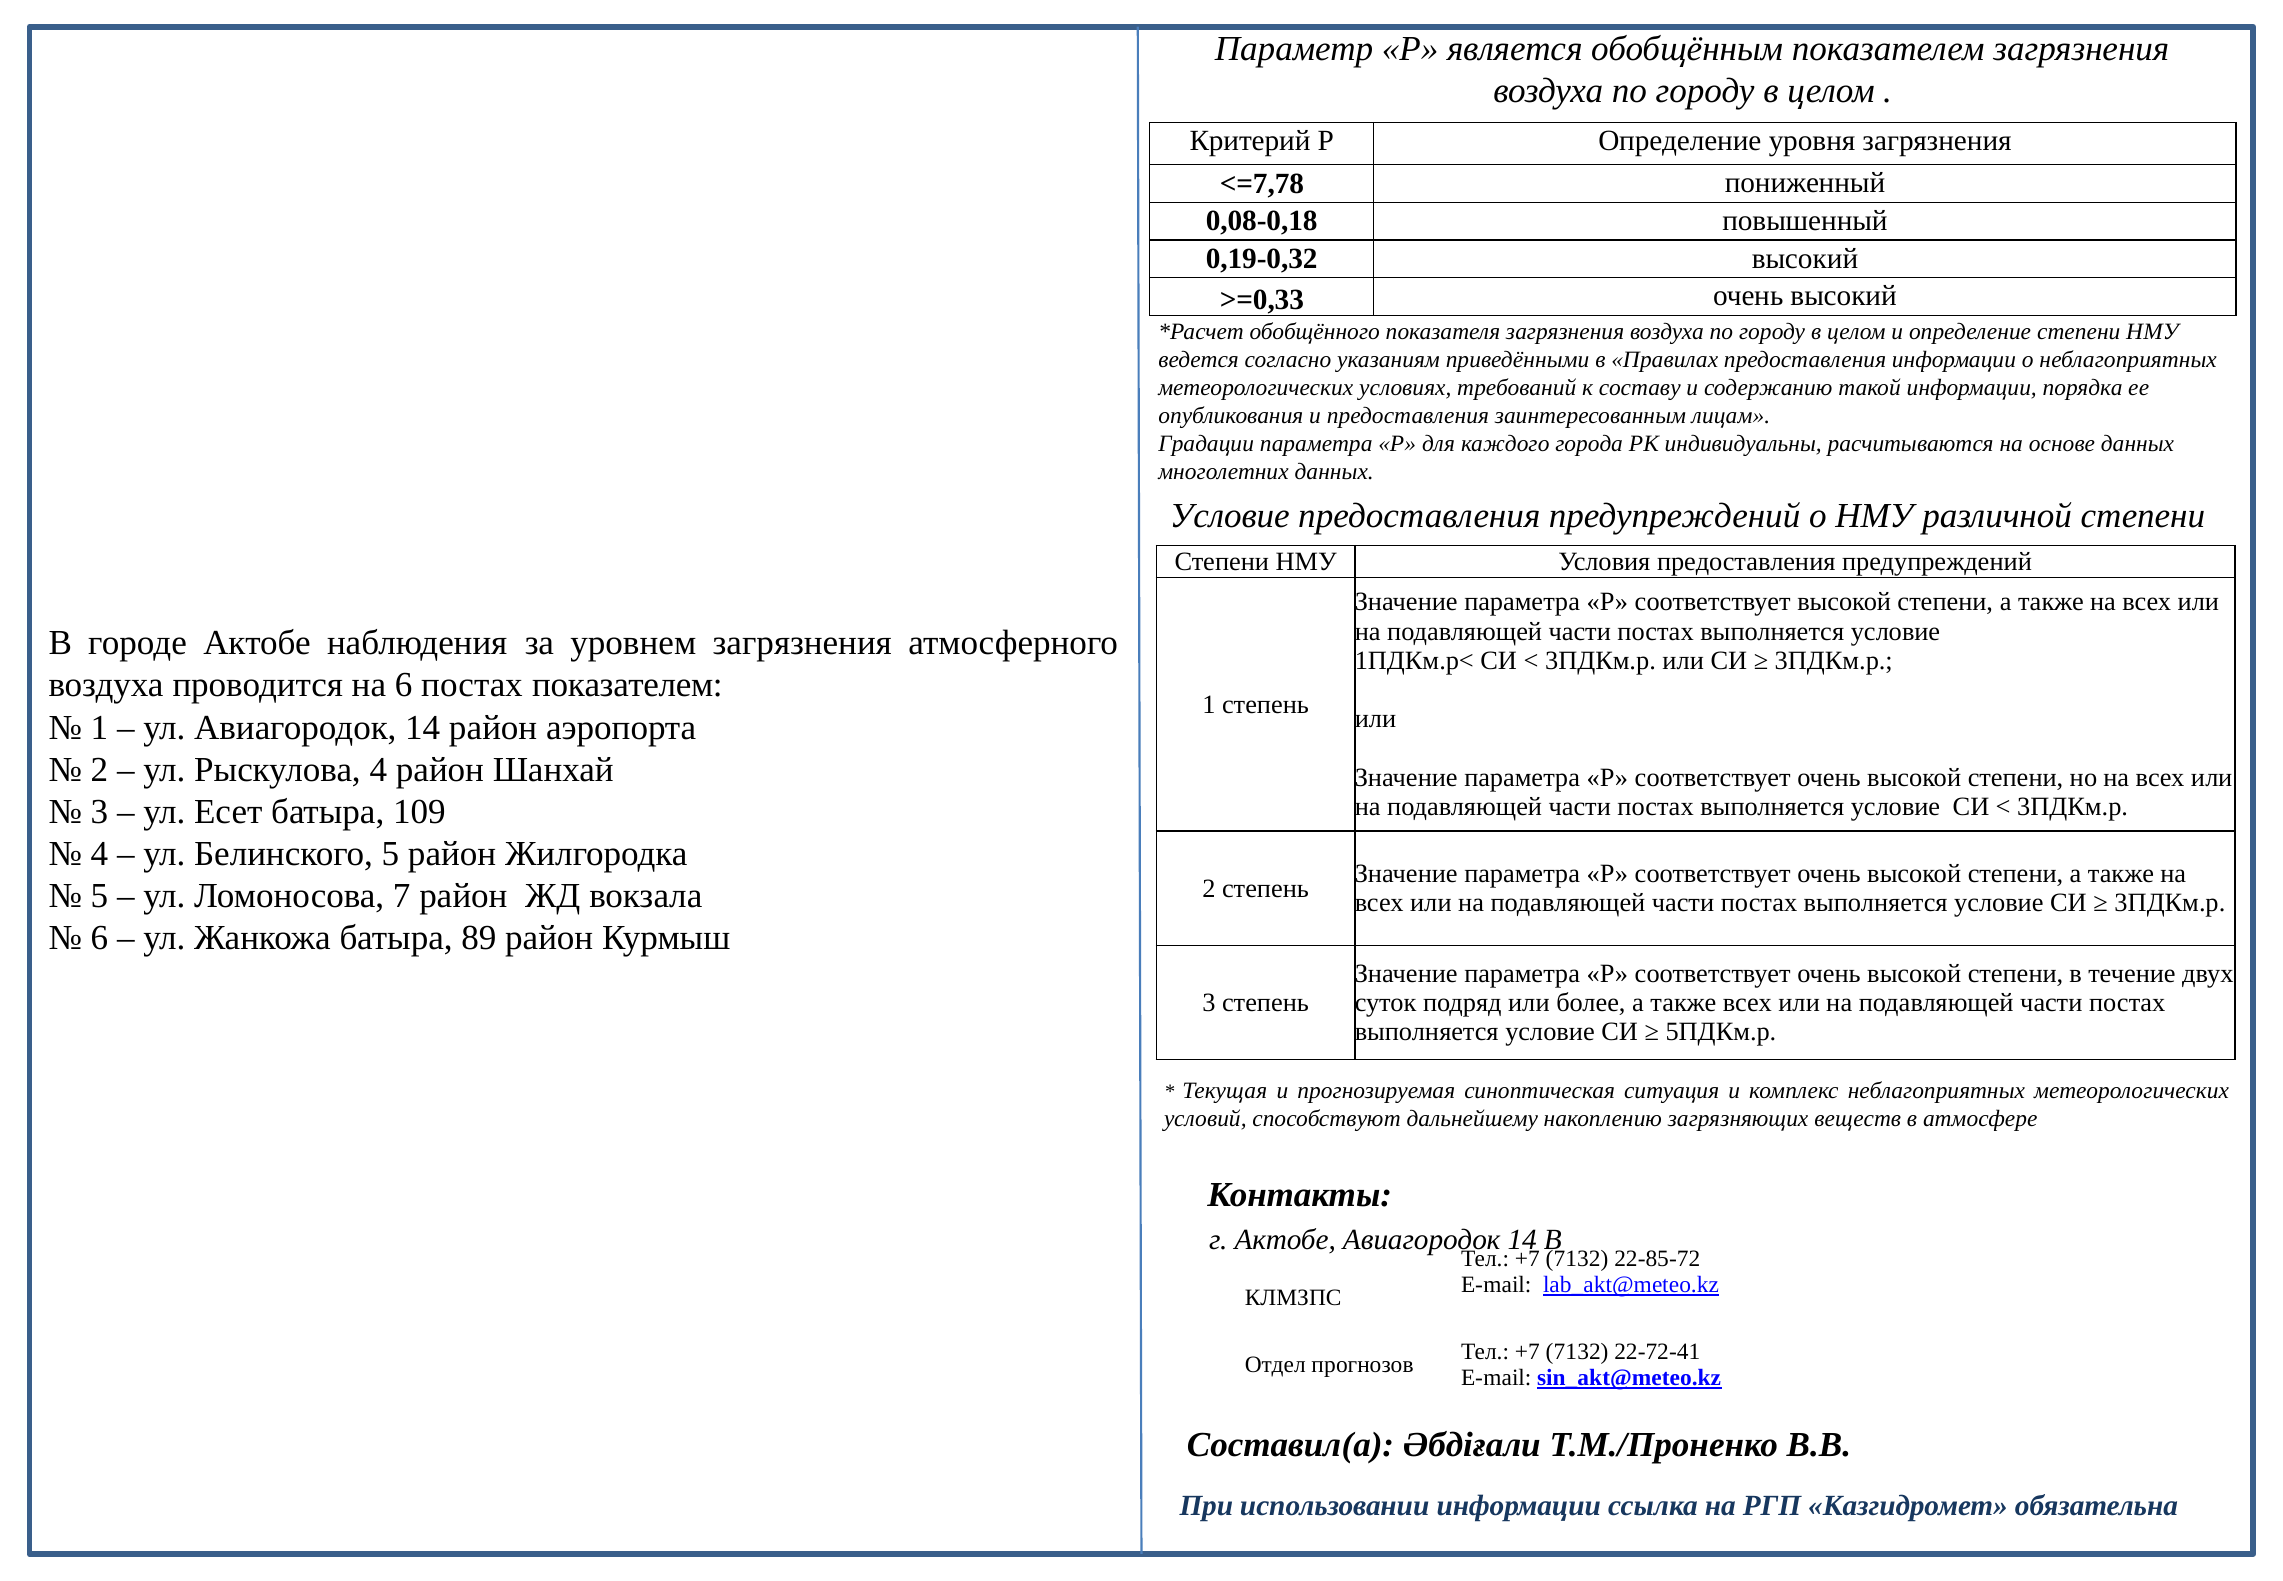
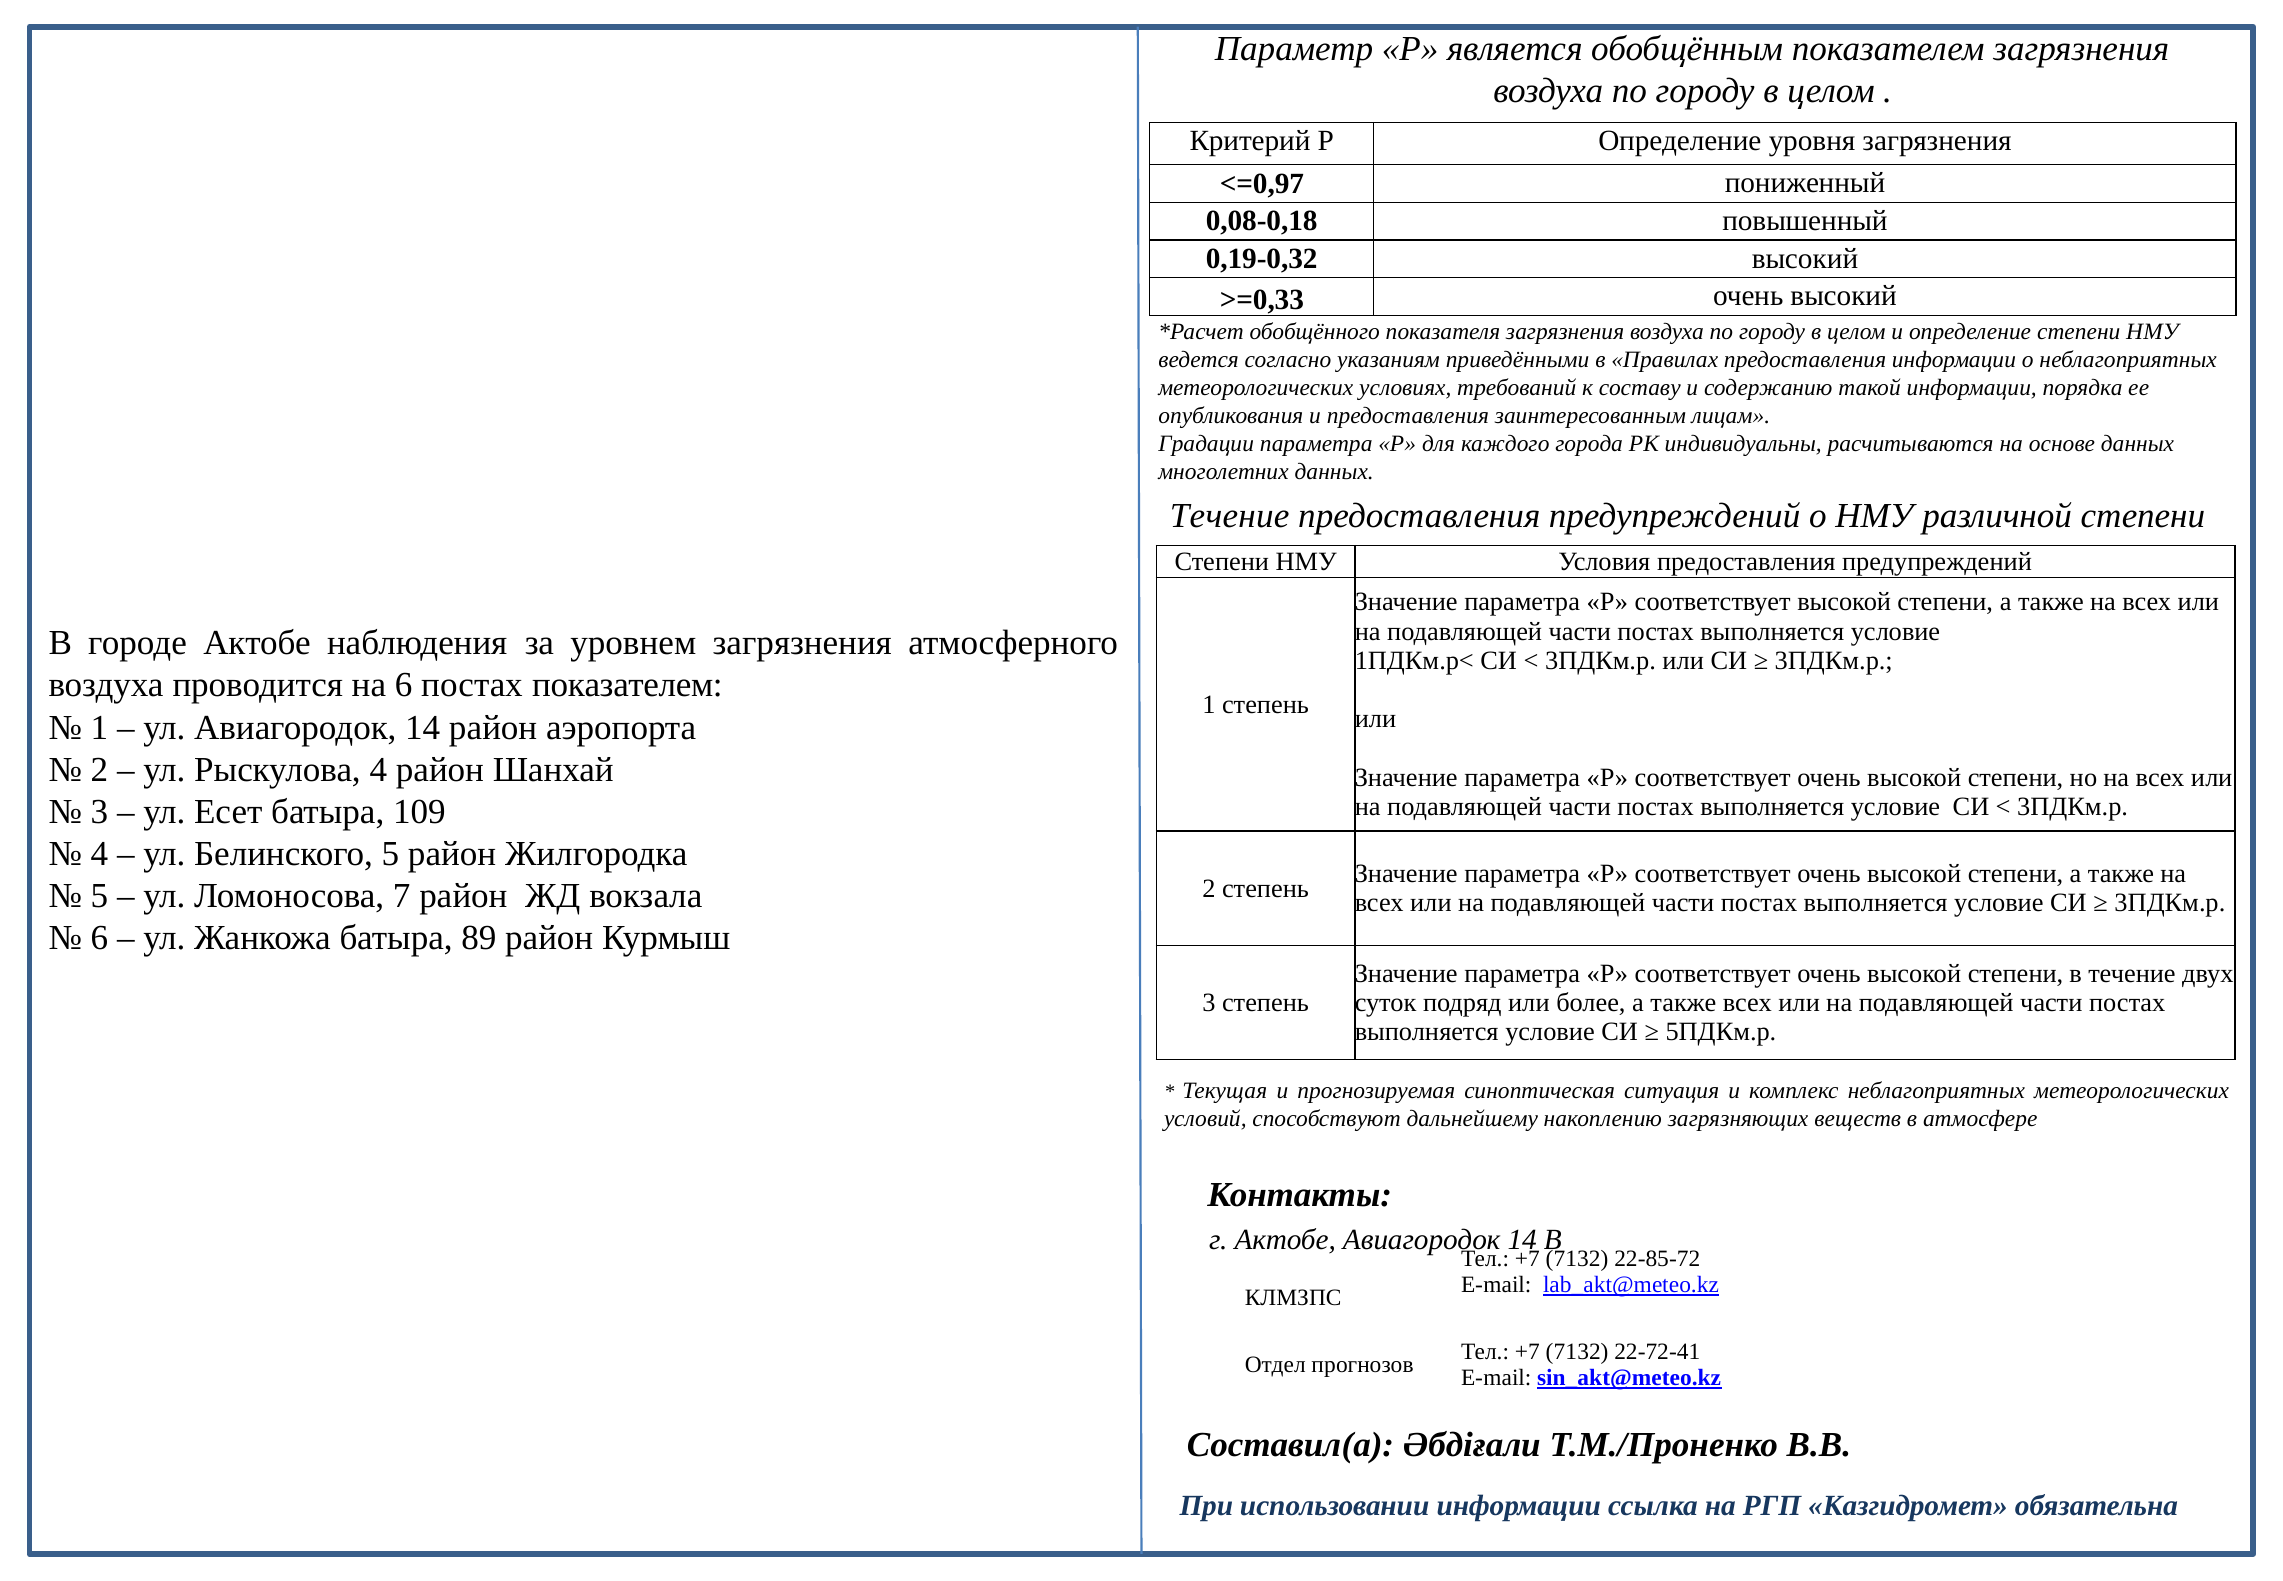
<=7,78: <=7,78 -> <=0,97
Условие at (1230, 515): Условие -> Течение
